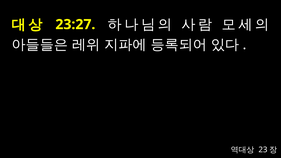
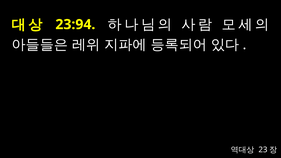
23:27: 23:27 -> 23:94
